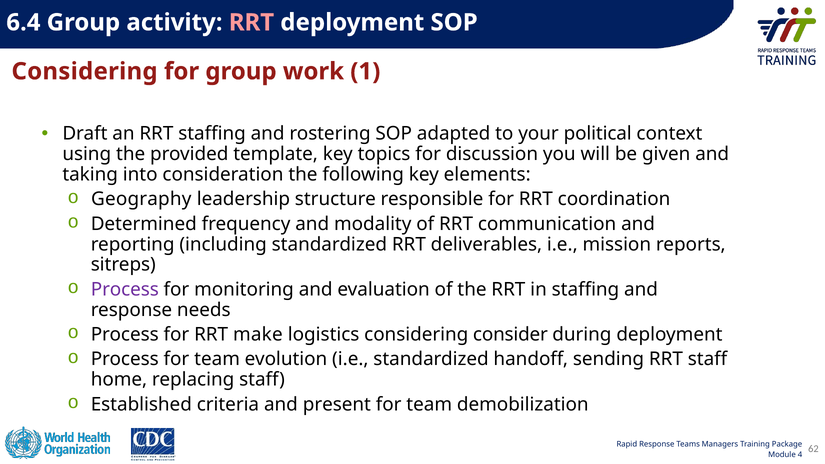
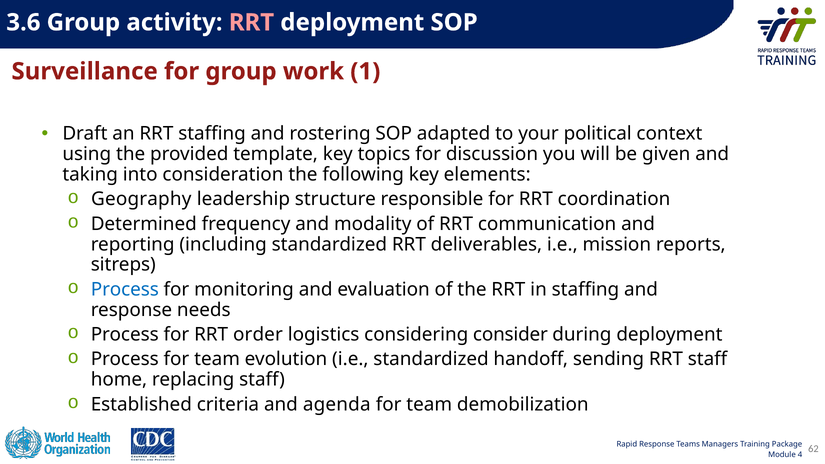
6.4: 6.4 -> 3.6
Considering at (85, 71): Considering -> Surveillance
Process at (125, 289) colour: purple -> blue
make: make -> order
present: present -> agenda
